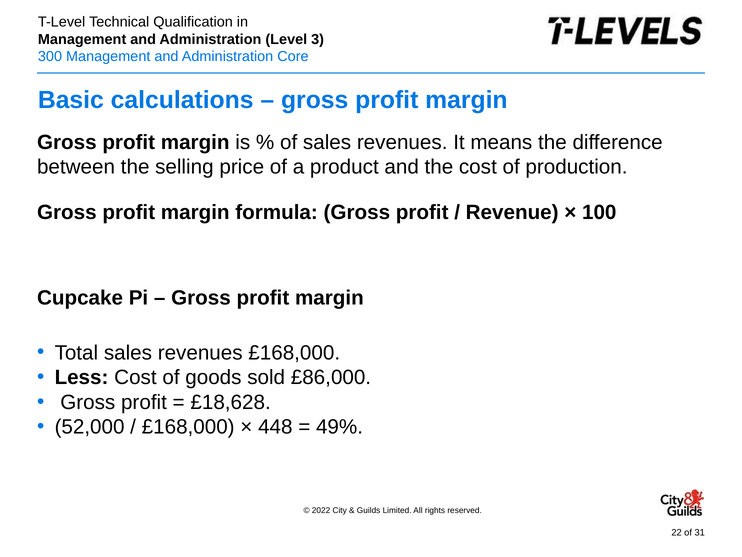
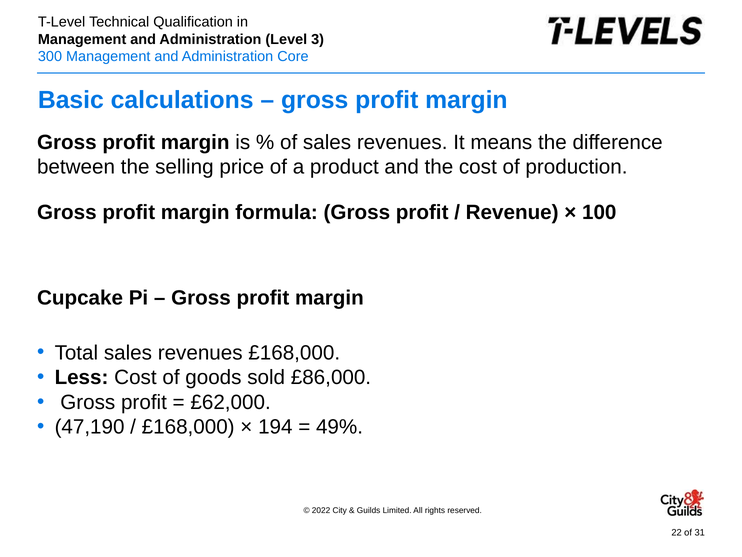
£18,628: £18,628 -> £62,000
52,000: 52,000 -> 47,190
448: 448 -> 194
